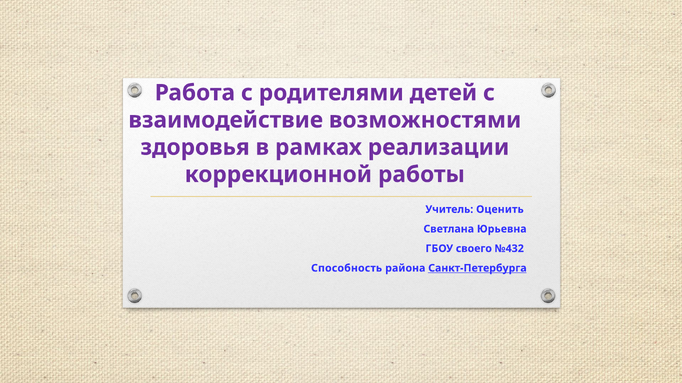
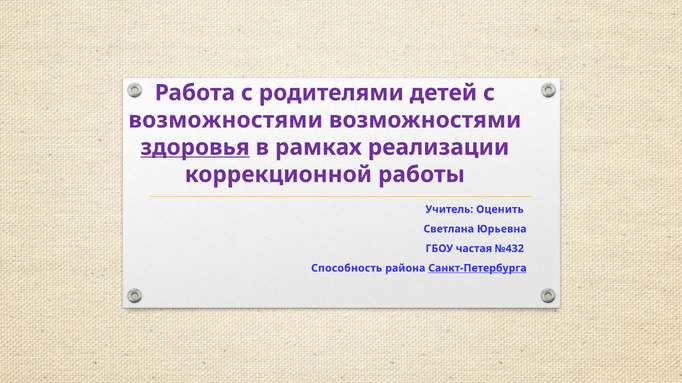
взаимодействие at (226, 120): взаимодействие -> возможностями
здоровья underline: none -> present
своего: своего -> частая
